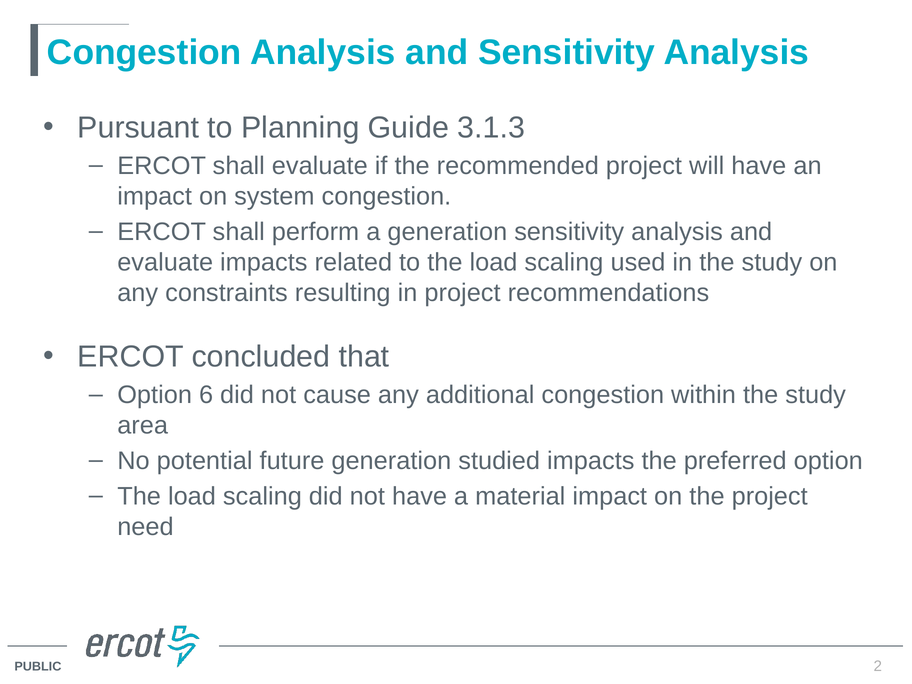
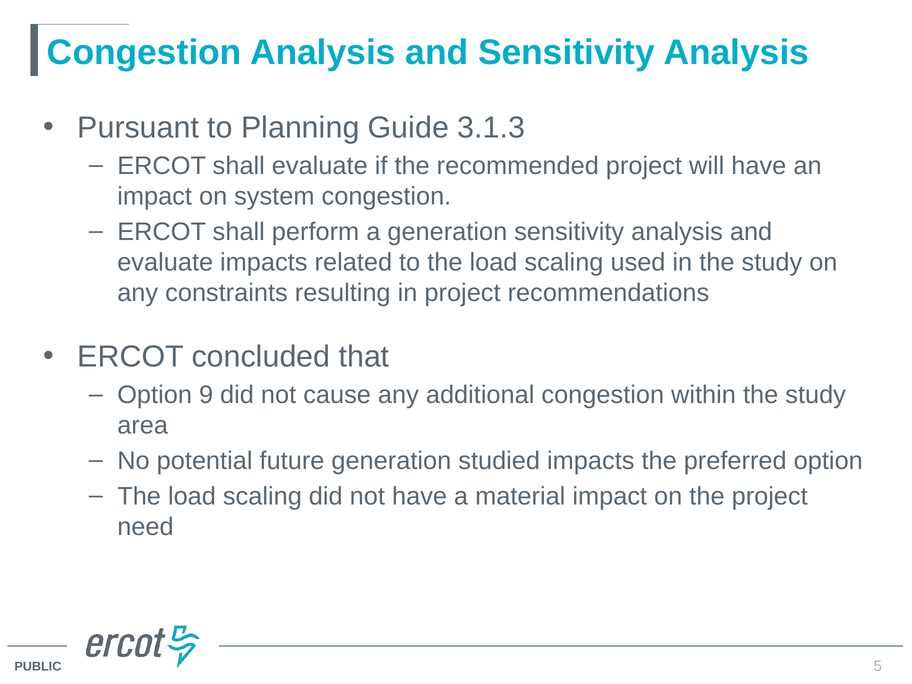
6: 6 -> 9
2: 2 -> 5
